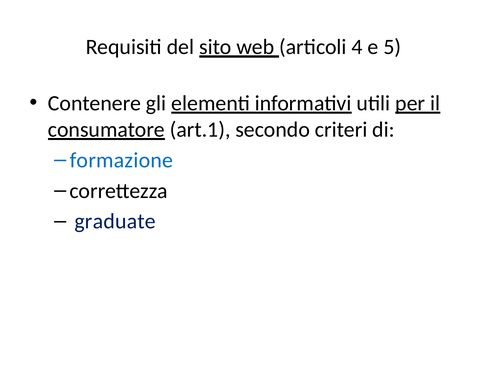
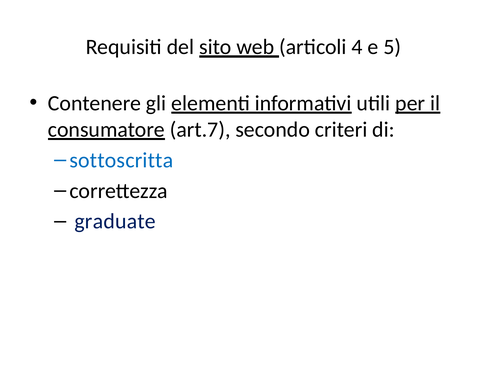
art.1: art.1 -> art.7
formazione: formazione -> sottoscritta
